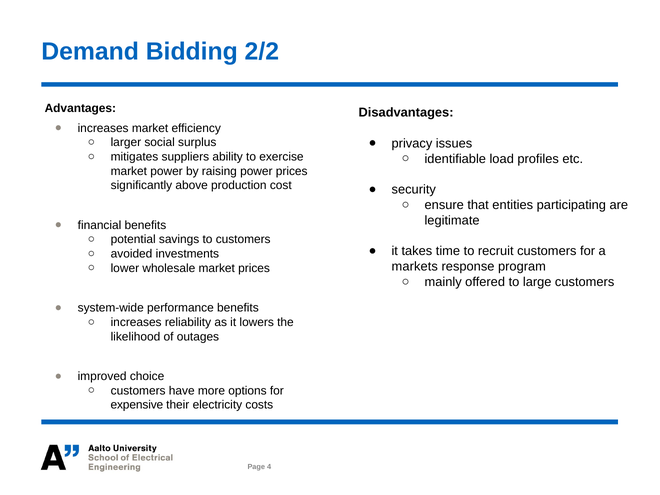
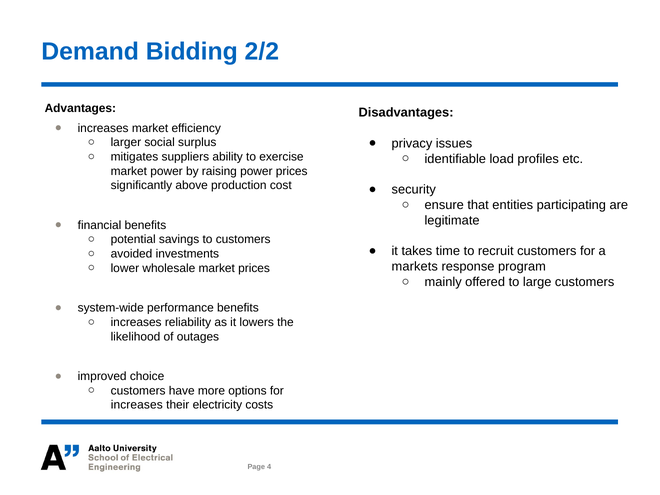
expensive at (137, 405): expensive -> increases
